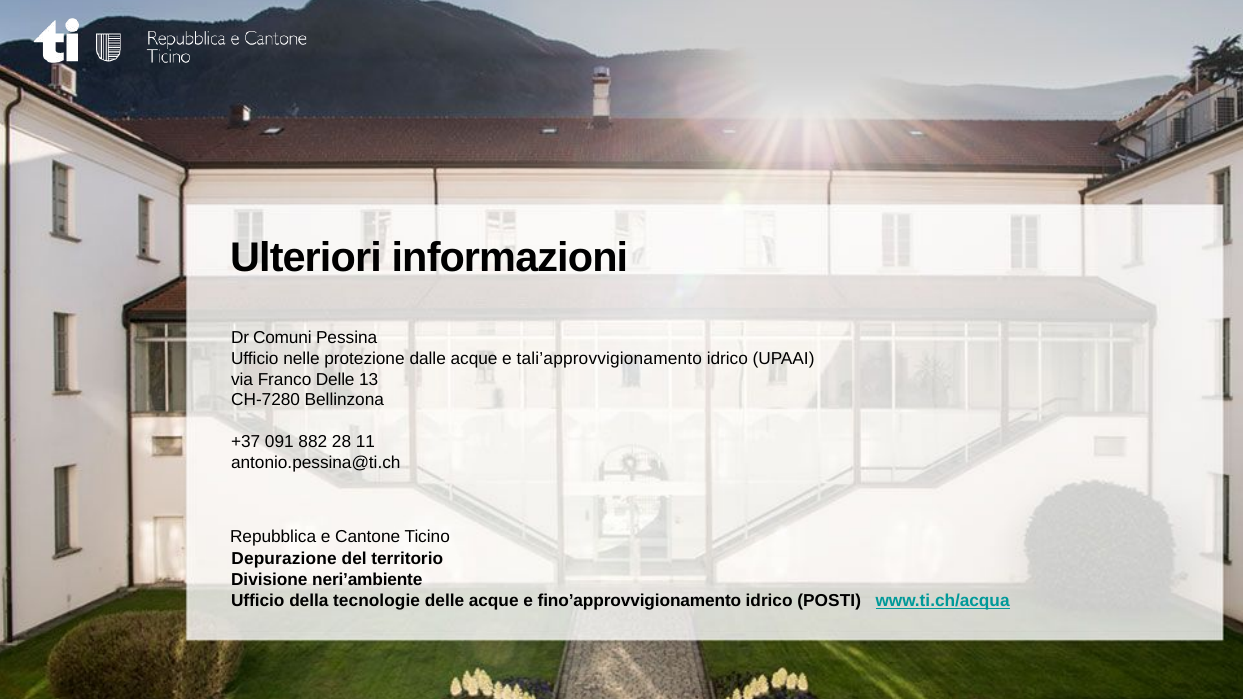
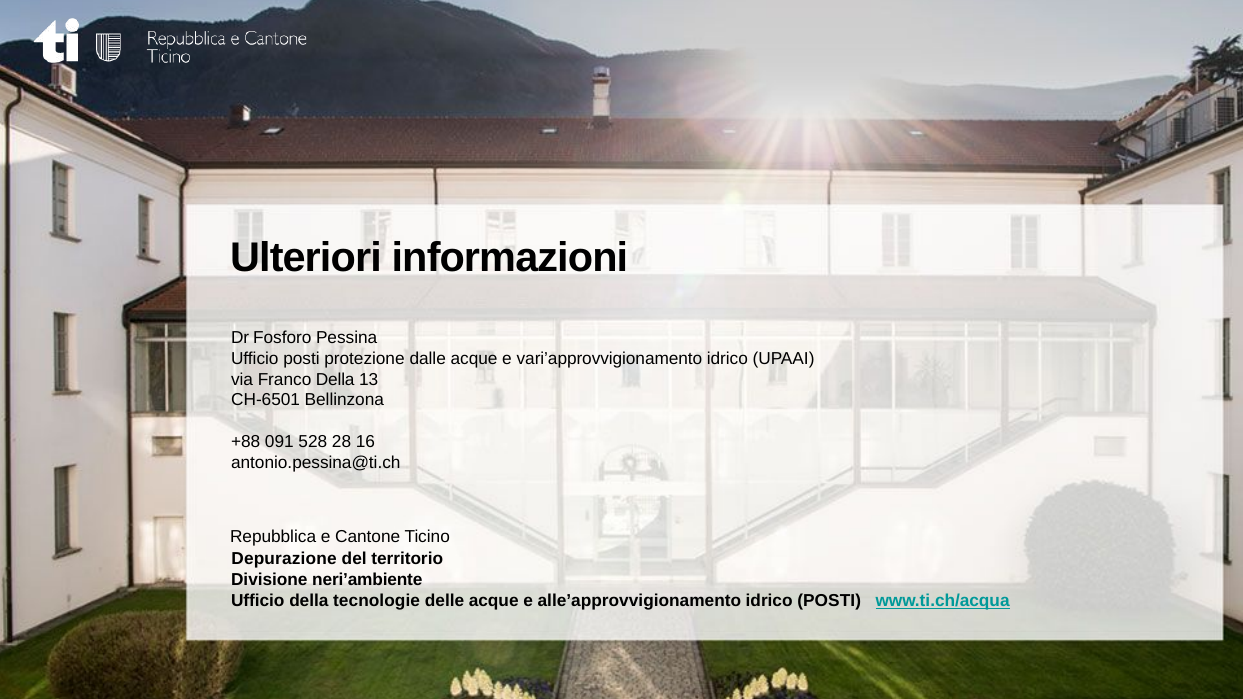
Comuni: Comuni -> Fosforo
Ufficio nelle: nelle -> posti
tali’approvvigionamento: tali’approvvigionamento -> vari’approvvigionamento
Franco Delle: Delle -> Della
CH-7280: CH-7280 -> CH-6501
+37: +37 -> +88
882: 882 -> 528
11: 11 -> 16
fino’approvvigionamento: fino’approvvigionamento -> alle’approvvigionamento
